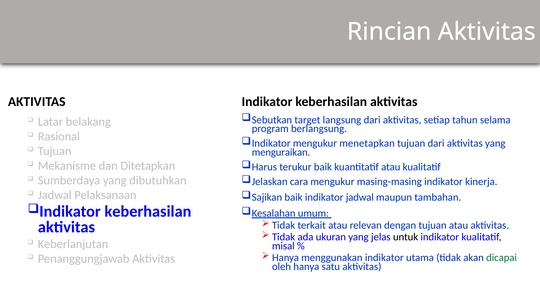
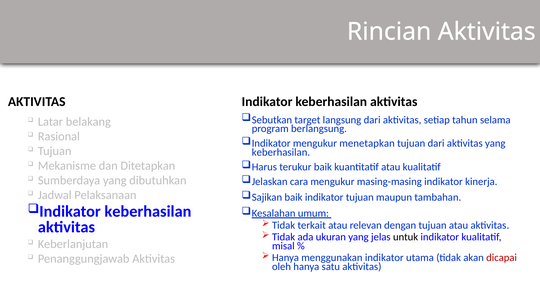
menguraikan at (281, 152): menguraikan -> keberhasilan
indikator jadwal: jadwal -> tujuan
dicapai colour: green -> red
